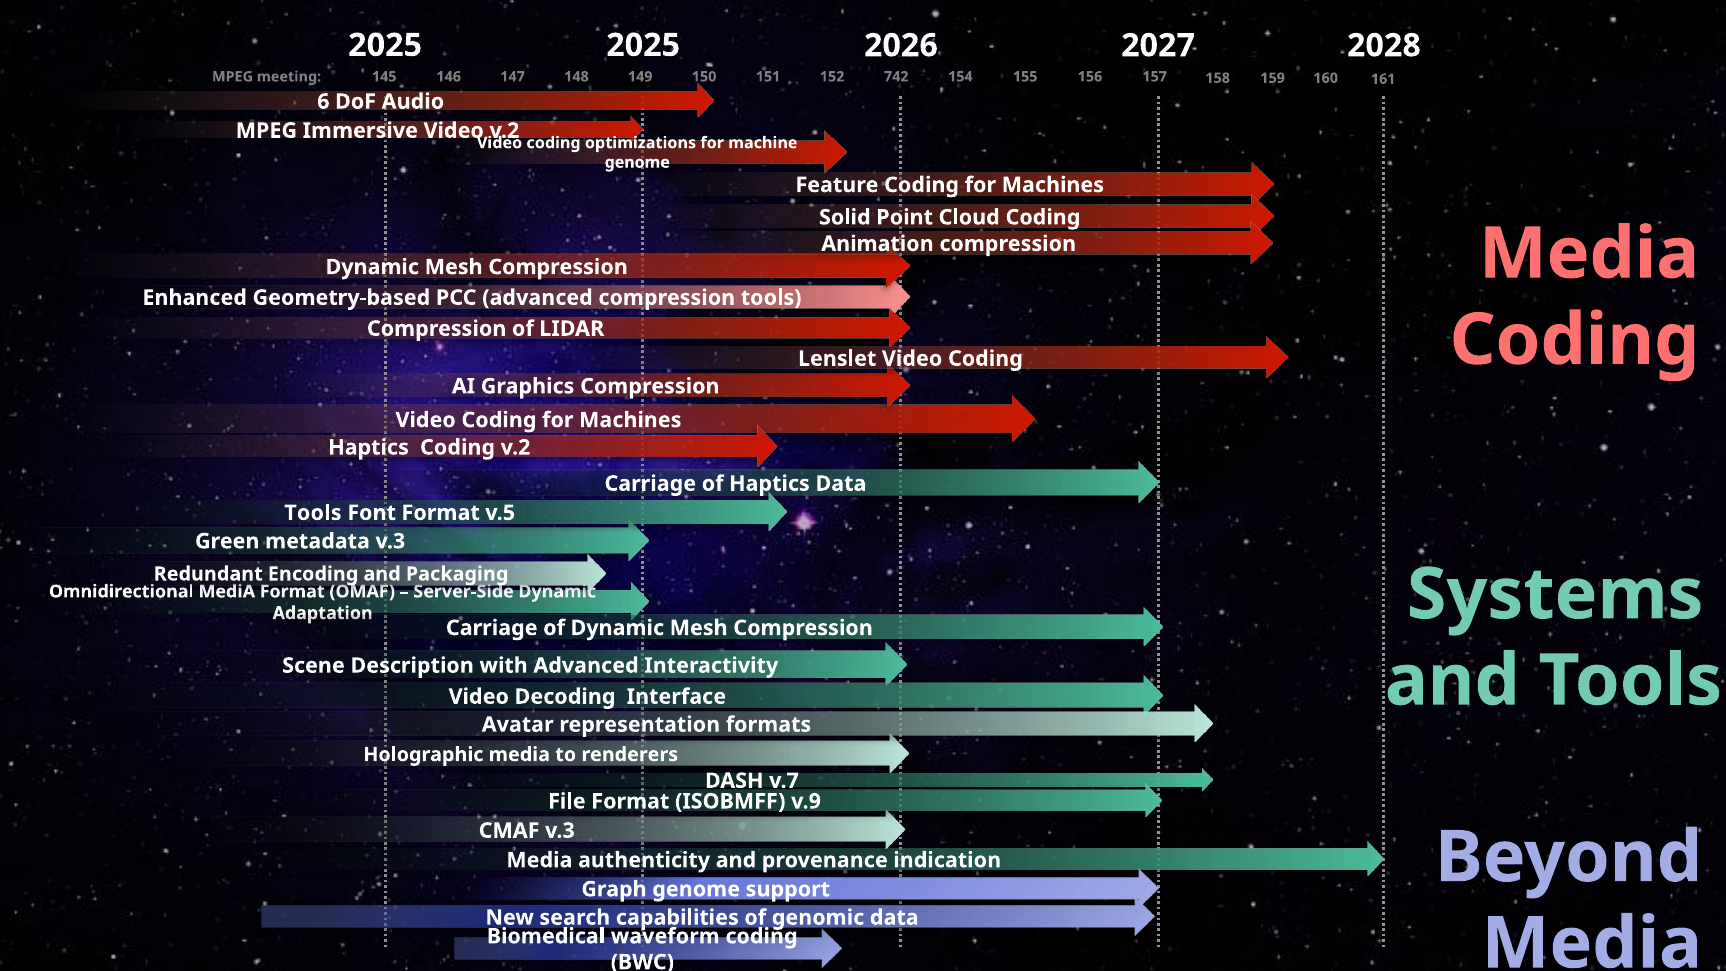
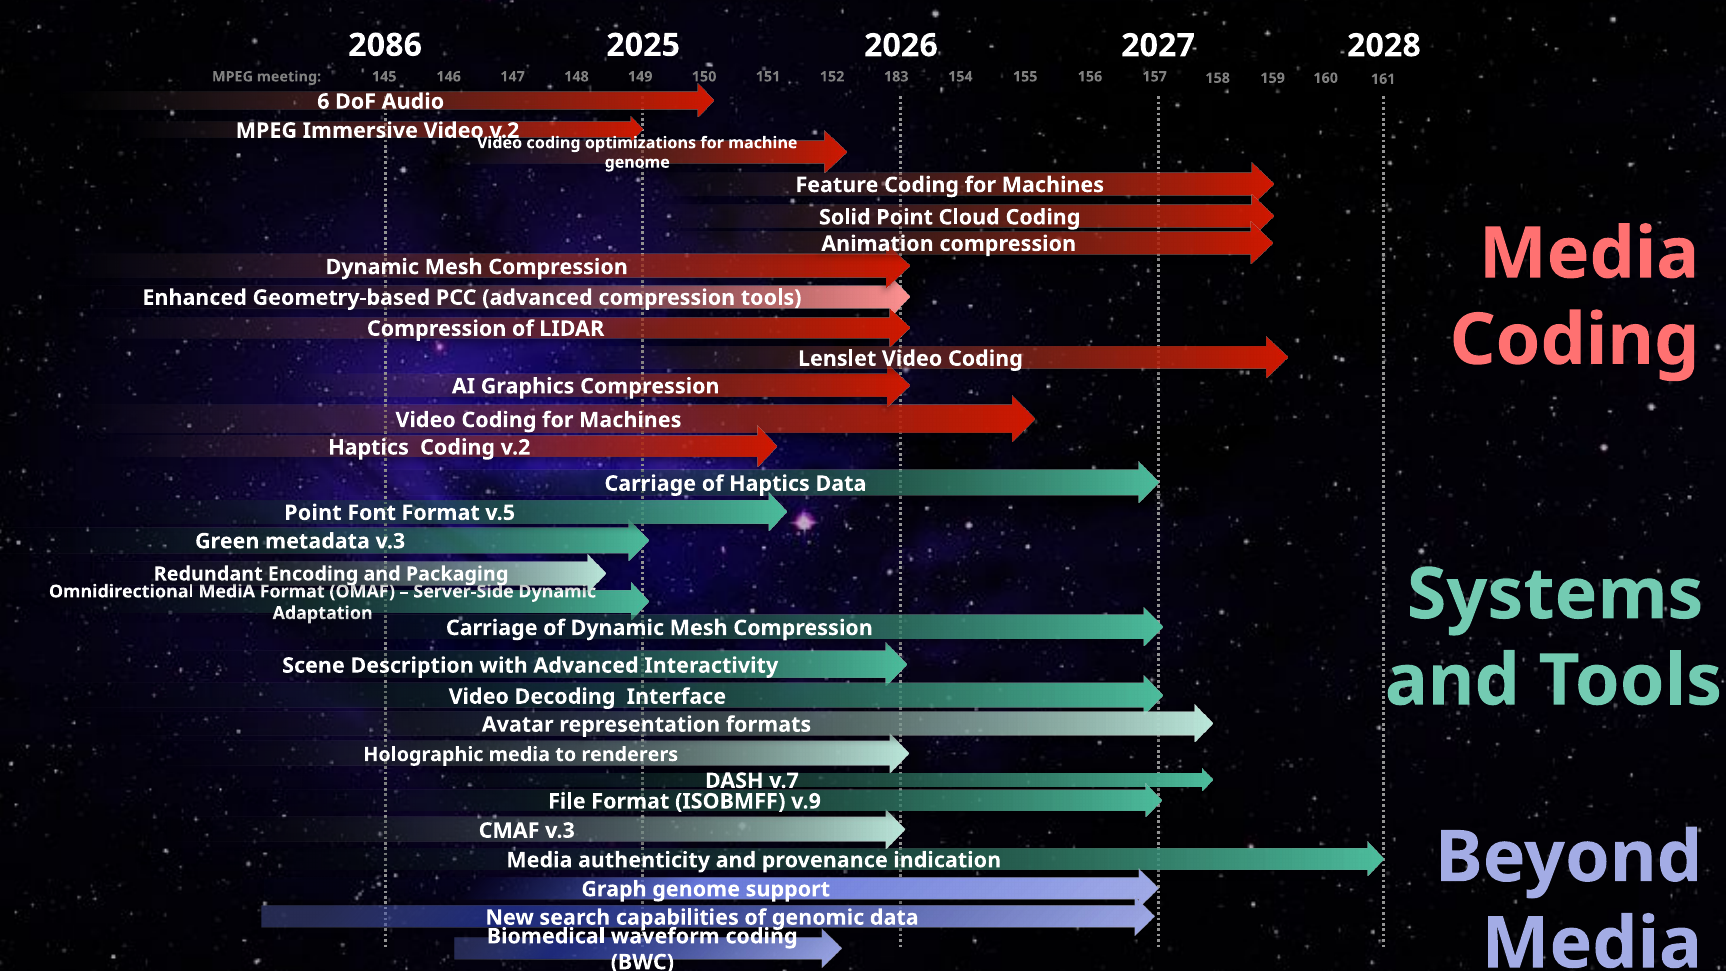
2025 at (385, 45): 2025 -> 2086
742: 742 -> 183
Tools at (313, 513): Tools -> Point
